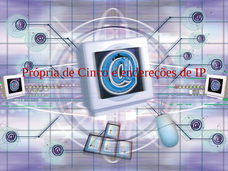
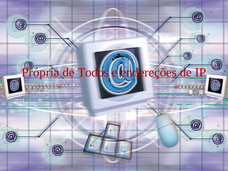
Cinco: Cinco -> Todos
